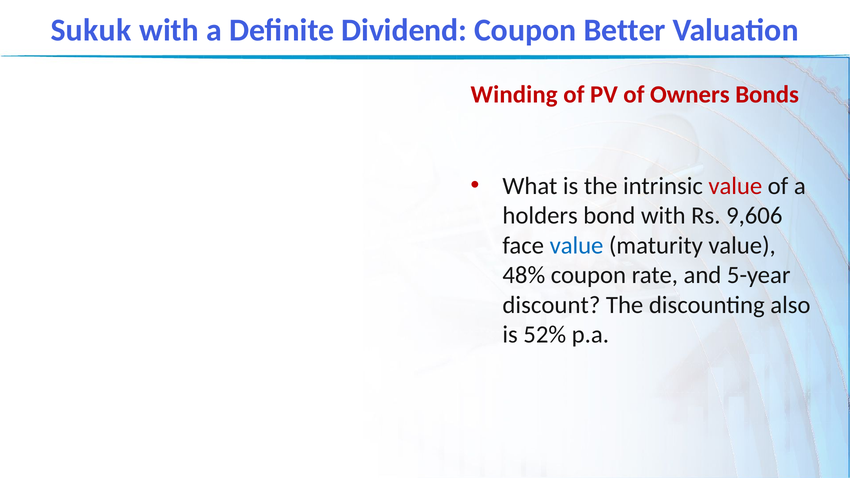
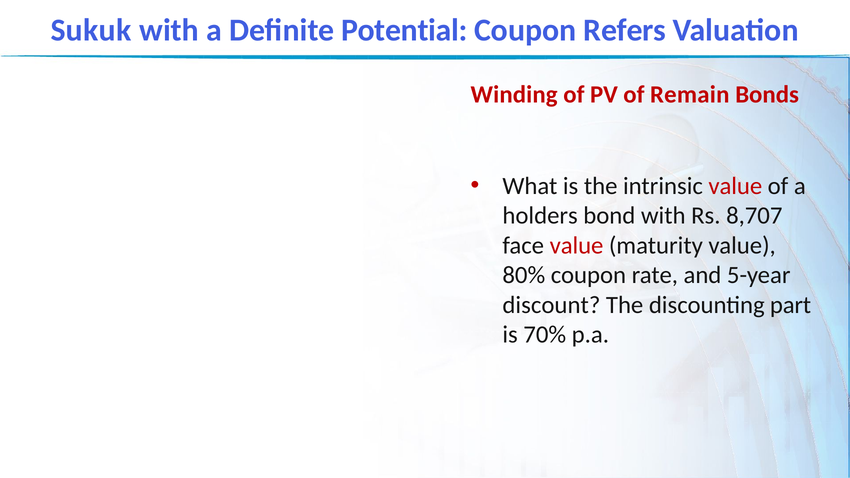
Dividend: Dividend -> Potential
Better: Better -> Refers
Owners: Owners -> Remain
9,606: 9,606 -> 8,707
value at (577, 245) colour: blue -> red
48%: 48% -> 80%
also: also -> part
52%: 52% -> 70%
